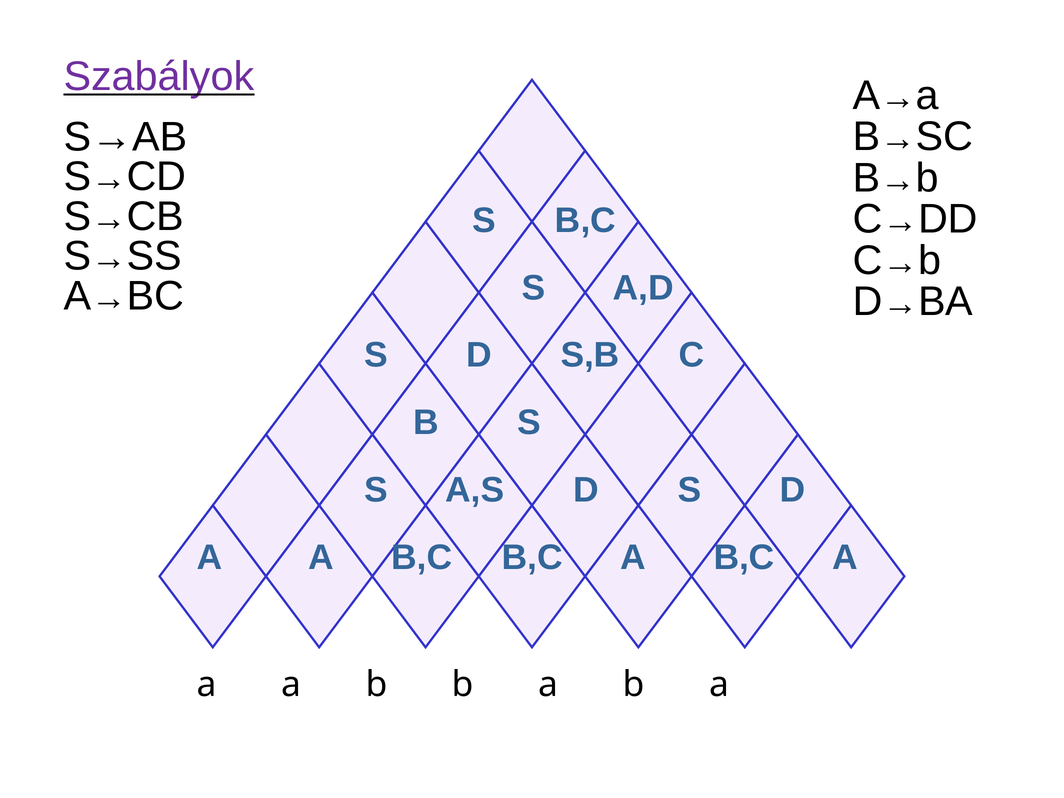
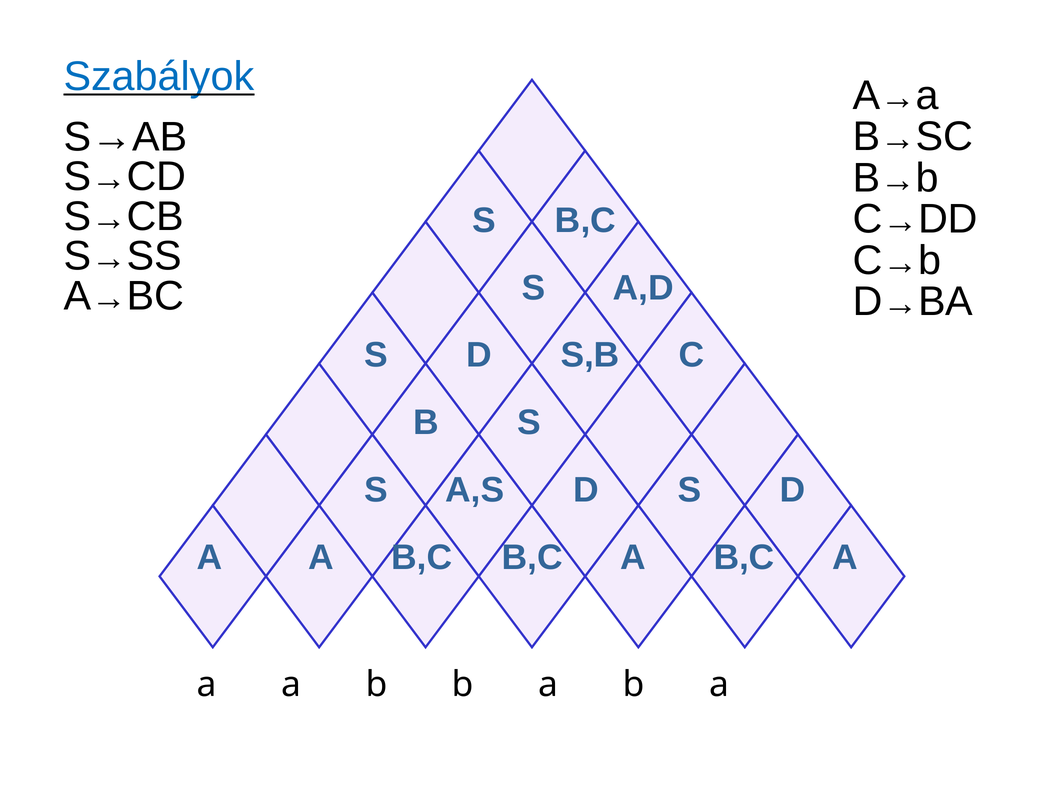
Szabályok colour: purple -> blue
